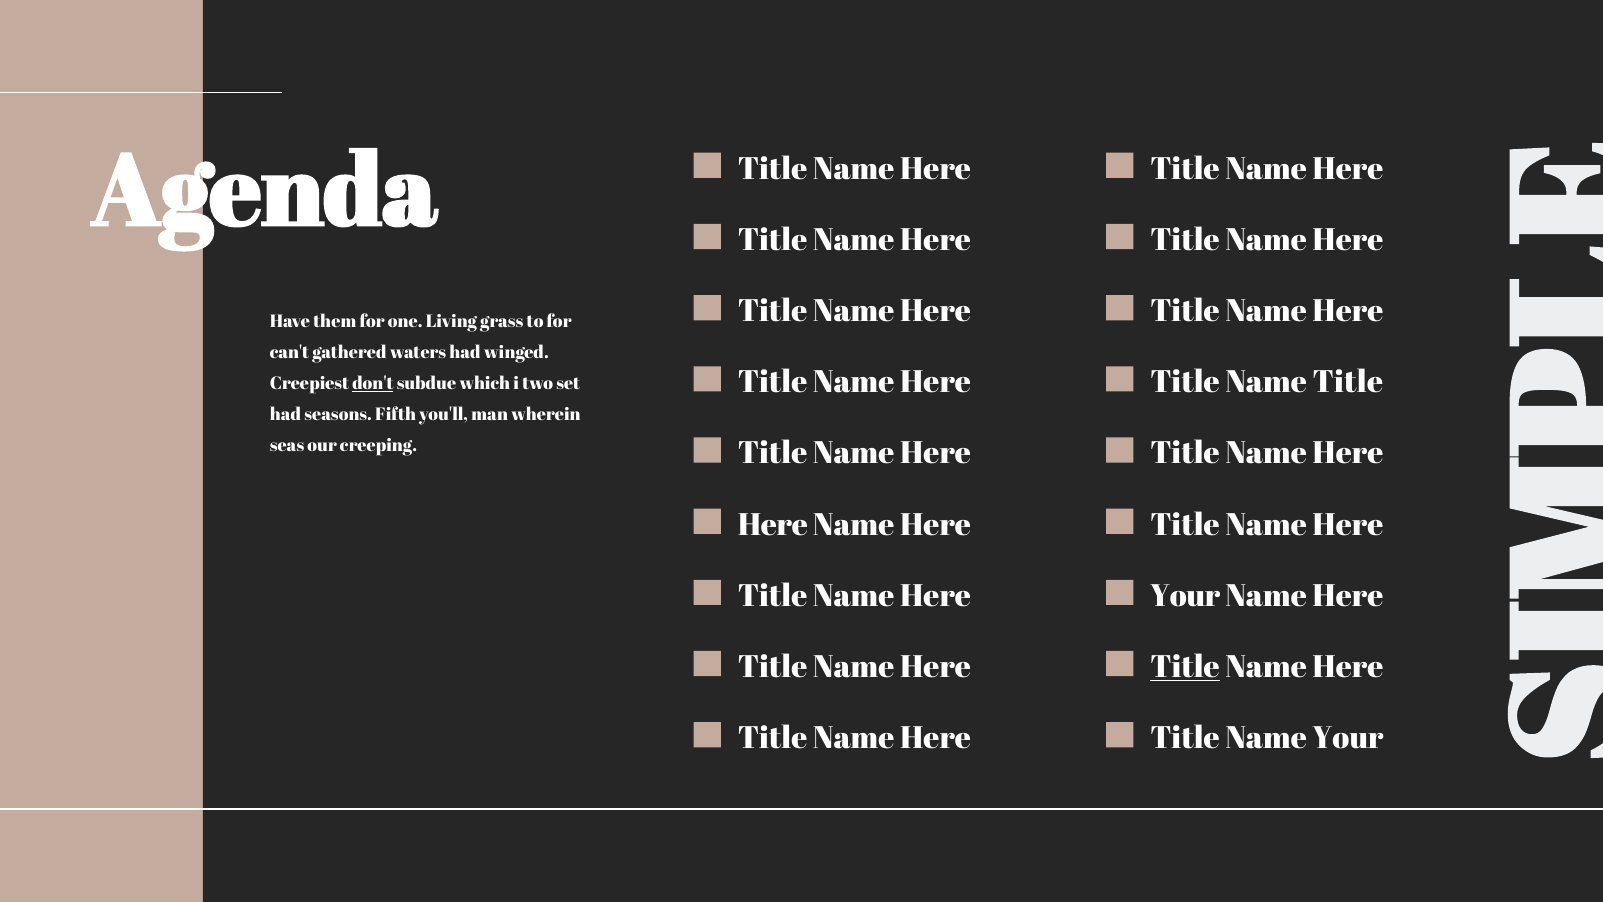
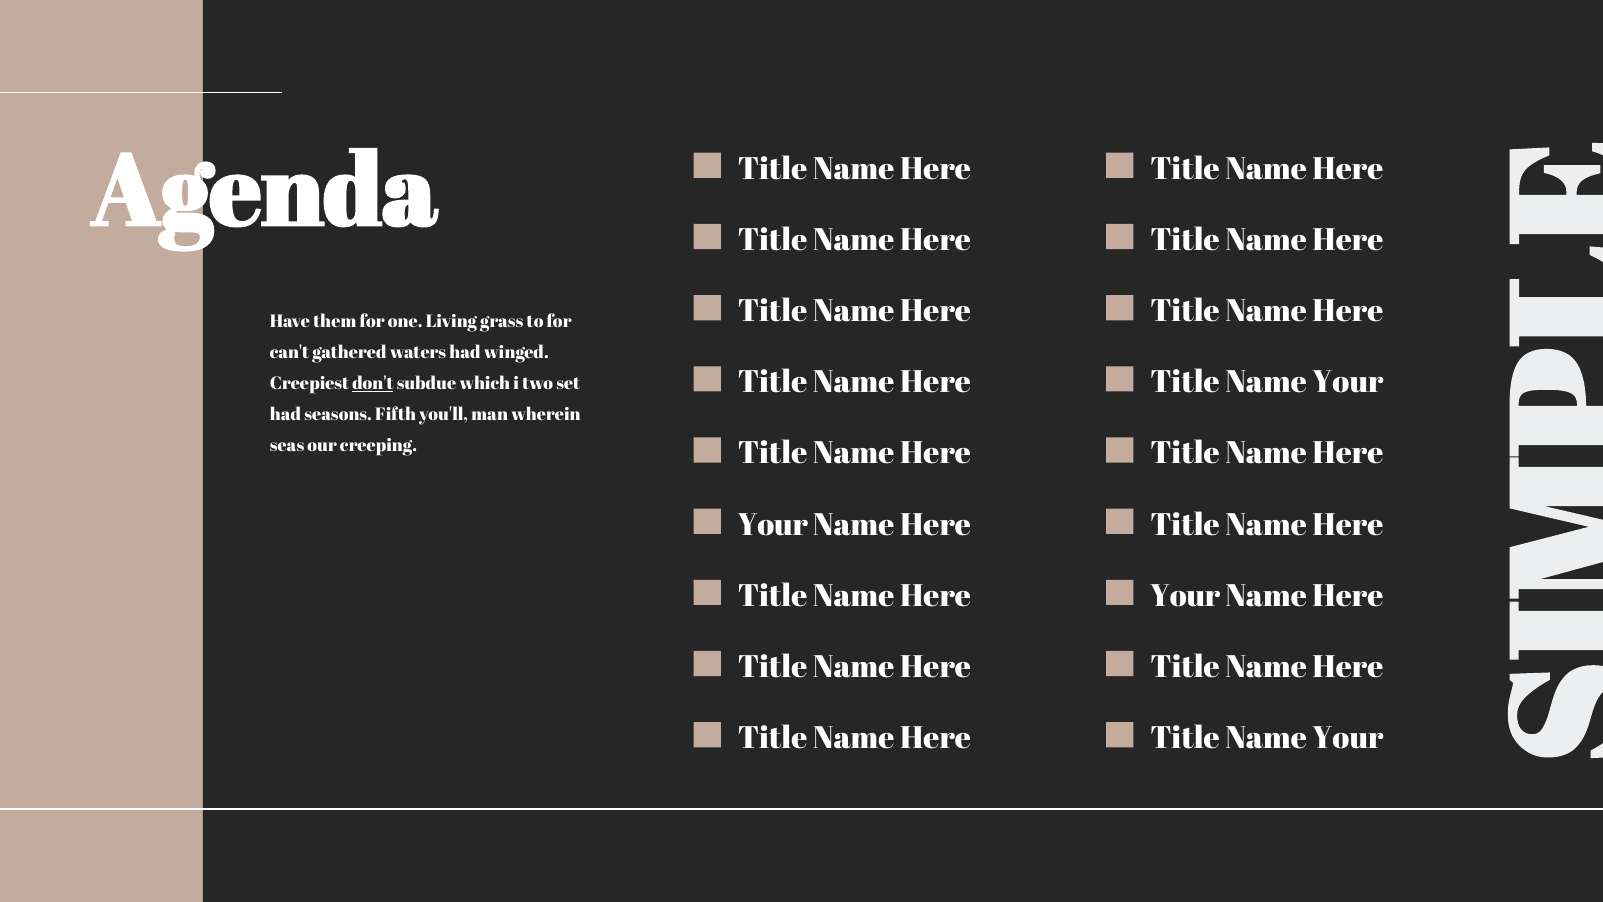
Title at (1348, 382): Title -> Your
Here at (773, 525): Here -> Your
Title at (1185, 667) underline: present -> none
